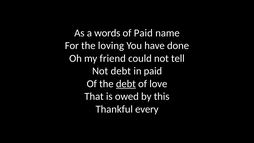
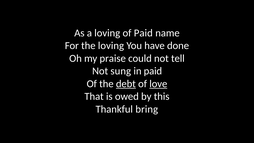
a words: words -> loving
friend: friend -> praise
Not debt: debt -> sung
love underline: none -> present
every: every -> bring
